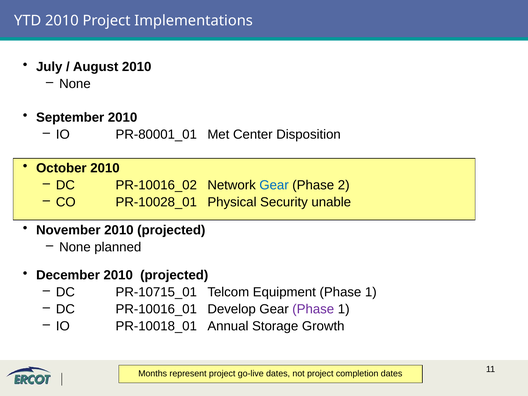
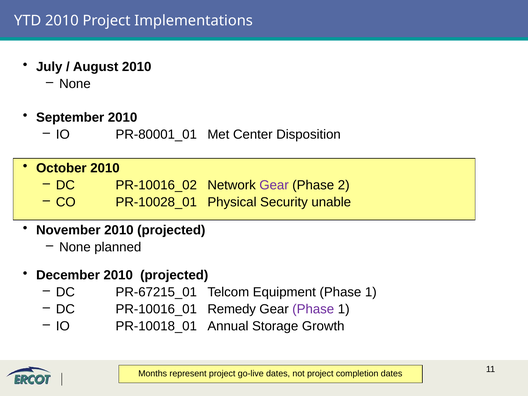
Gear at (274, 185) colour: blue -> purple
PR-10715_01: PR-10715_01 -> PR-67215_01
Develop: Develop -> Remedy
